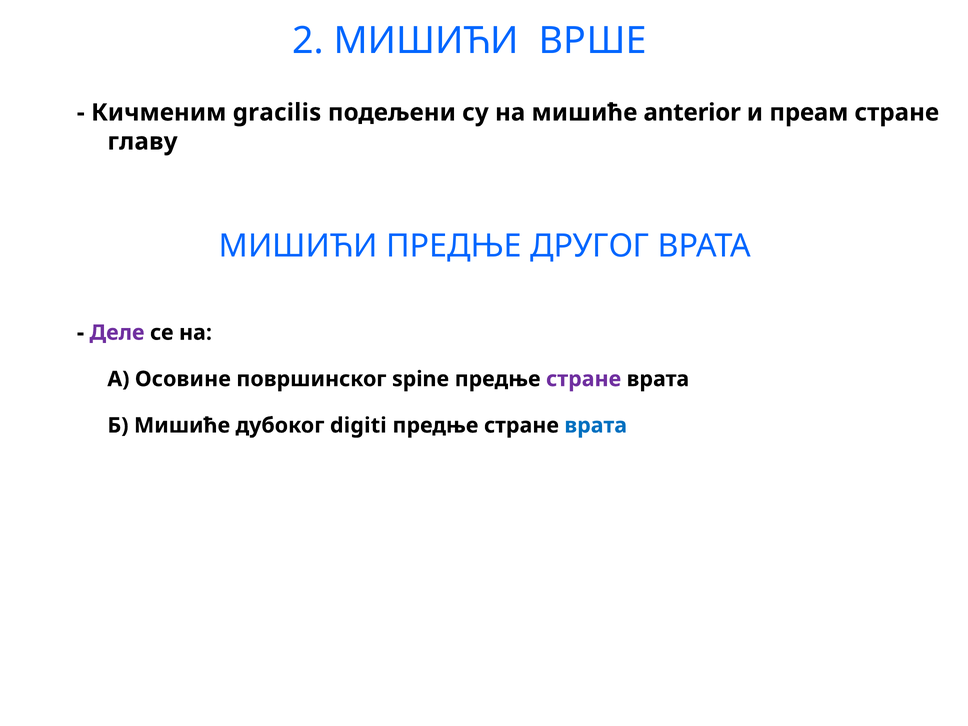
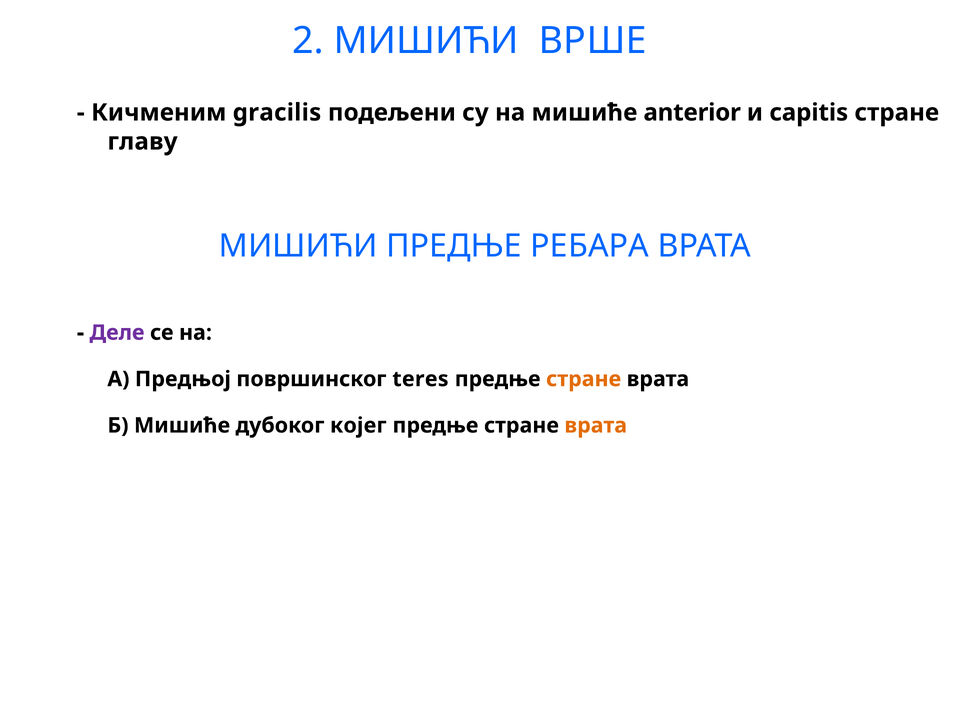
преам: преам -> capitis
ДРУГОГ: ДРУГОГ -> РЕБАРА
Осовине: Осовине -> Предњој
spine: spine -> teres
стране at (584, 379) colour: purple -> orange
digiti: digiti -> којег
врата at (596, 425) colour: blue -> orange
